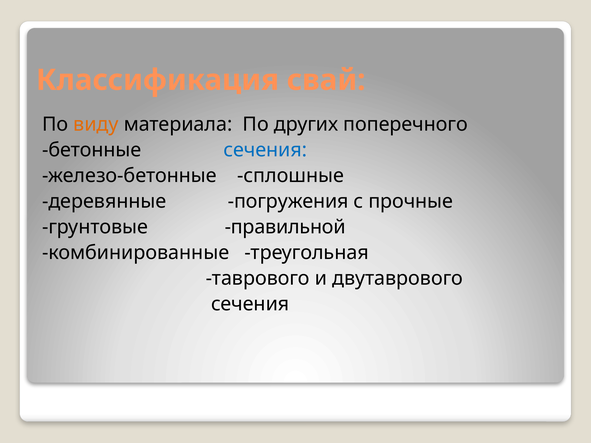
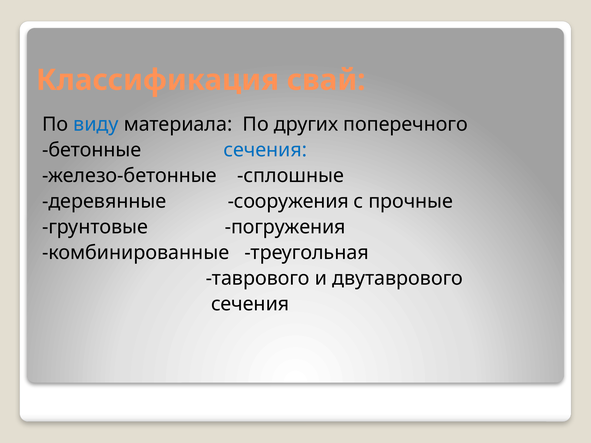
виду colour: orange -> blue
погружения: погружения -> сооружения
правильной: правильной -> погружения
